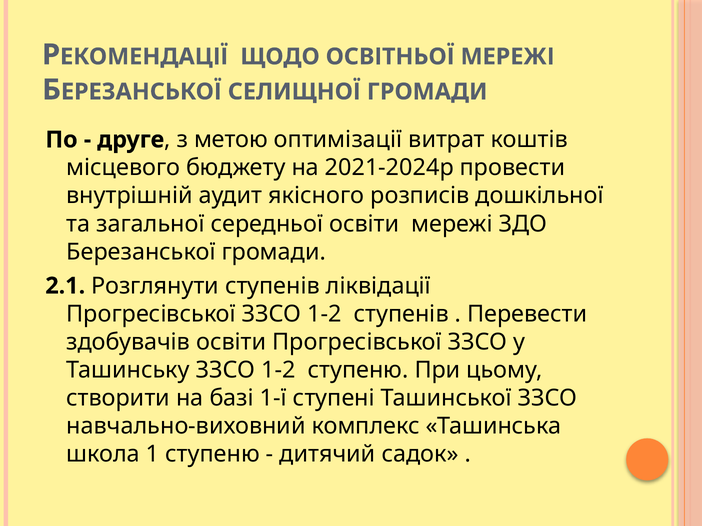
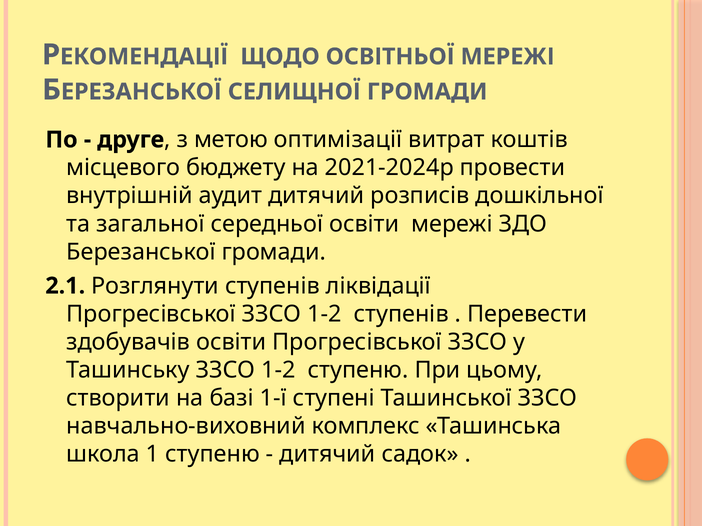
аудит якісного: якісного -> дитячий
